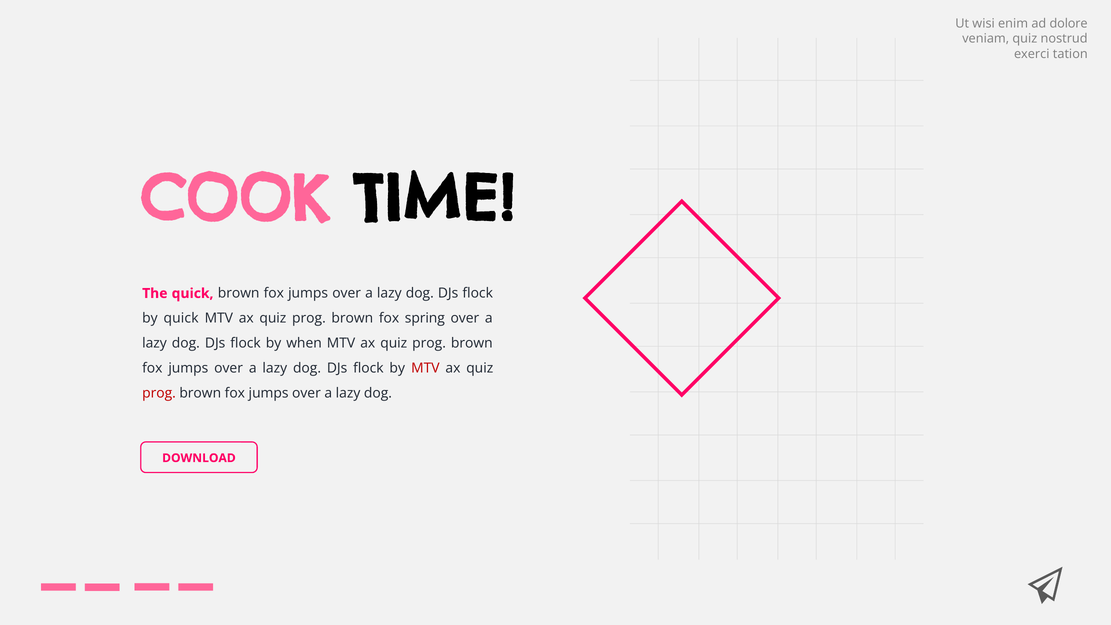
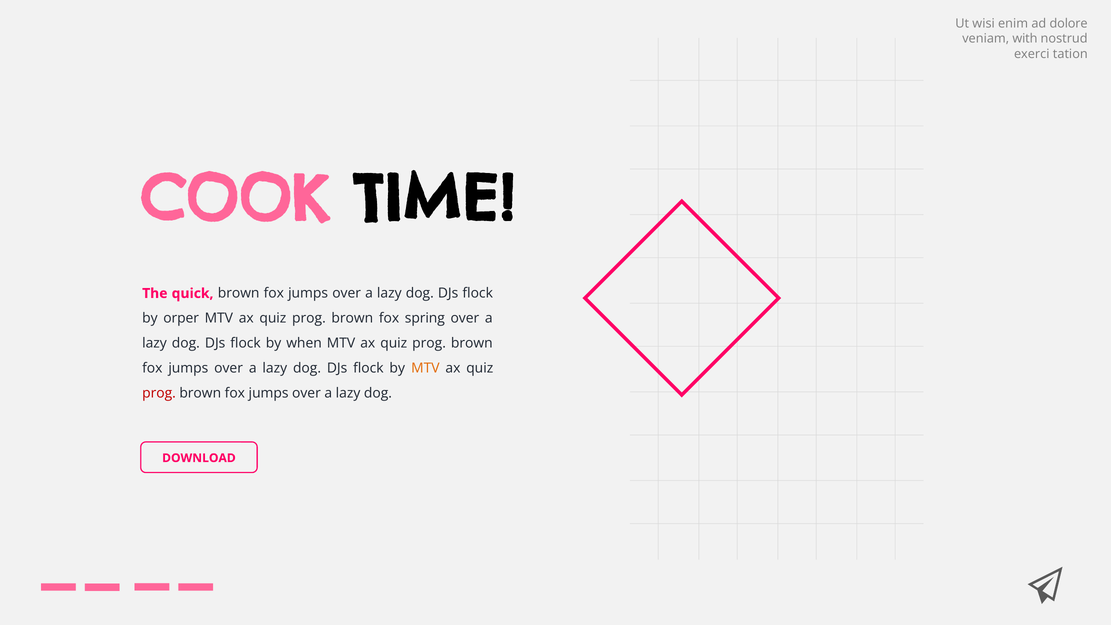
veniam quiz: quiz -> with
by quick: quick -> orper
MTV at (425, 368) colour: red -> orange
